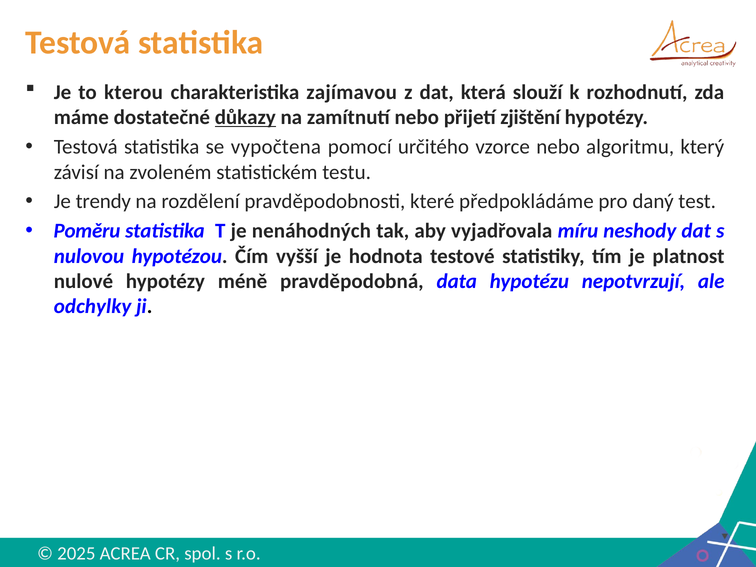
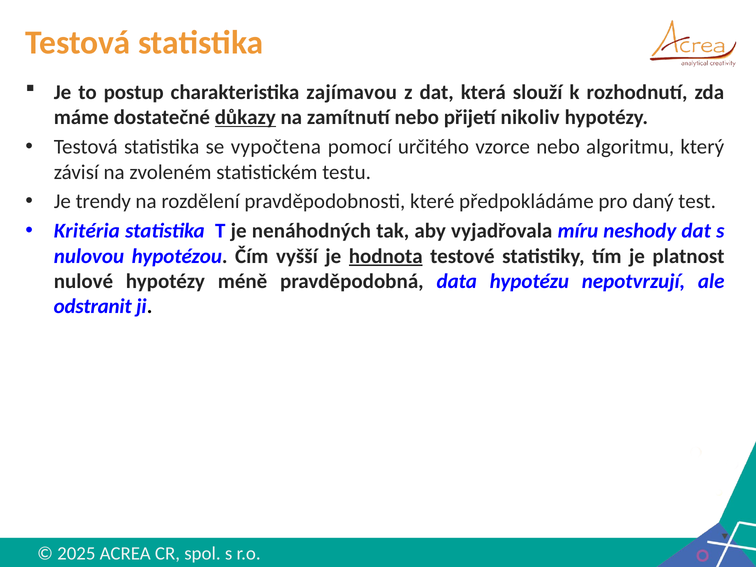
kterou: kterou -> postup
zjištění: zjištění -> nikoliv
Poměru: Poměru -> Kritéria
hodnota underline: none -> present
odchylky: odchylky -> odstranit
